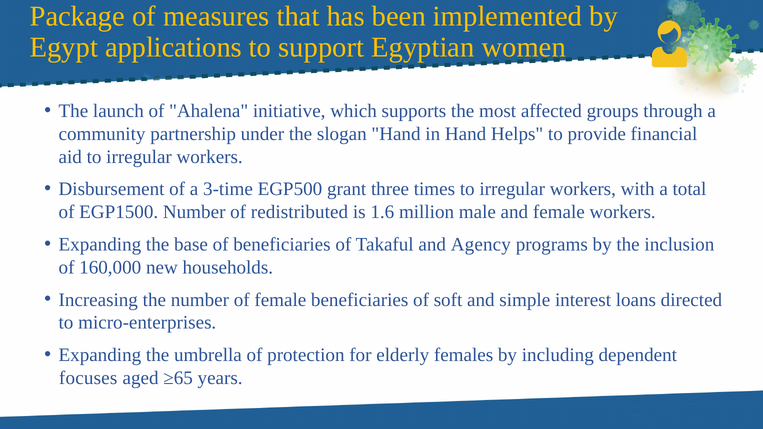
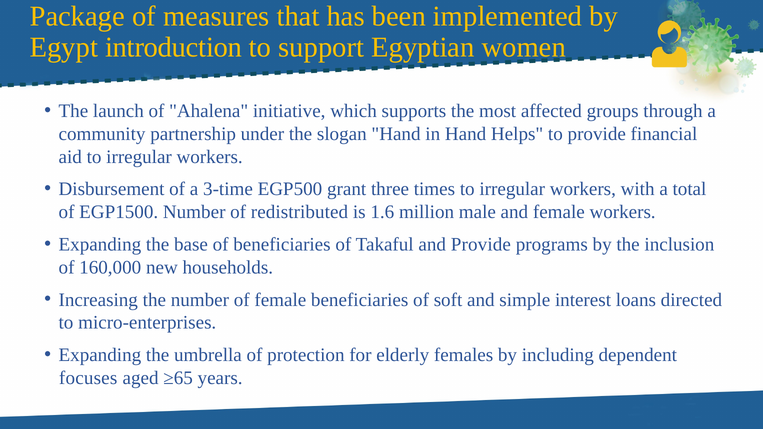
applications: applications -> introduction
and Agency: Agency -> Provide
